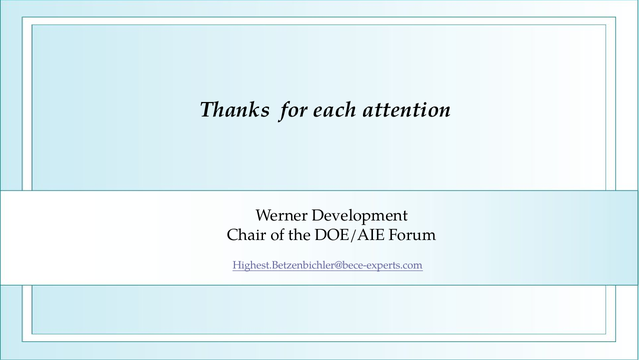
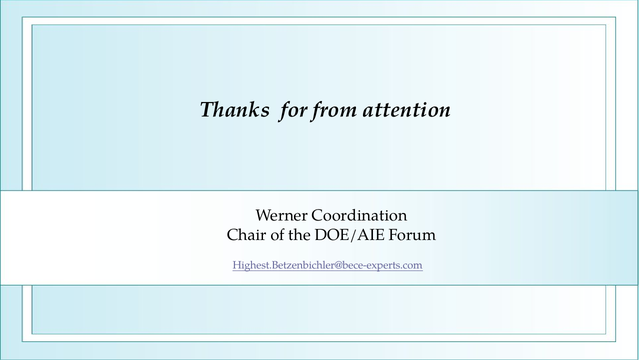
each: each -> from
Development: Development -> Coordination
